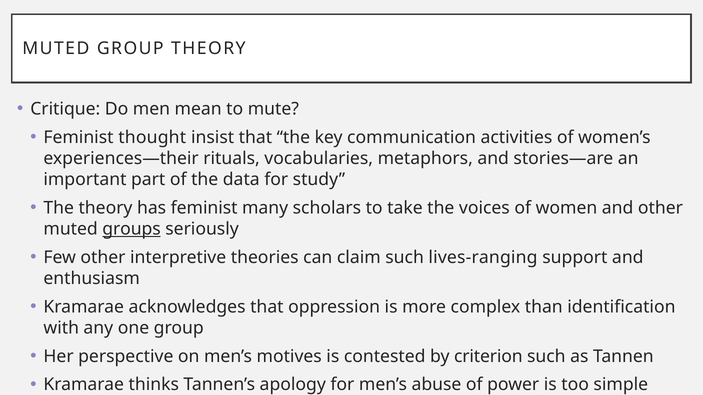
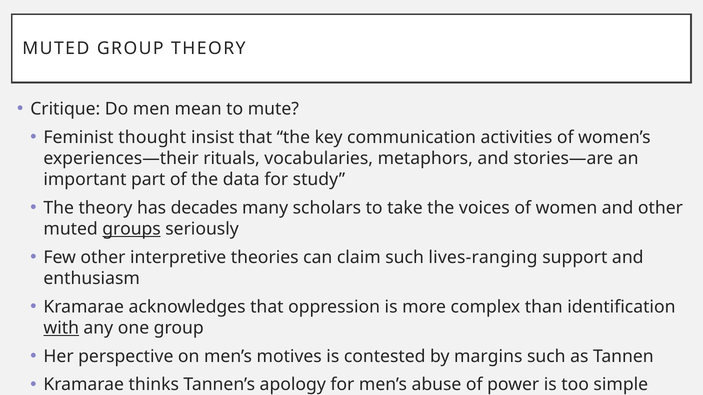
has feminist: feminist -> decades
with underline: none -> present
criterion: criterion -> margins
